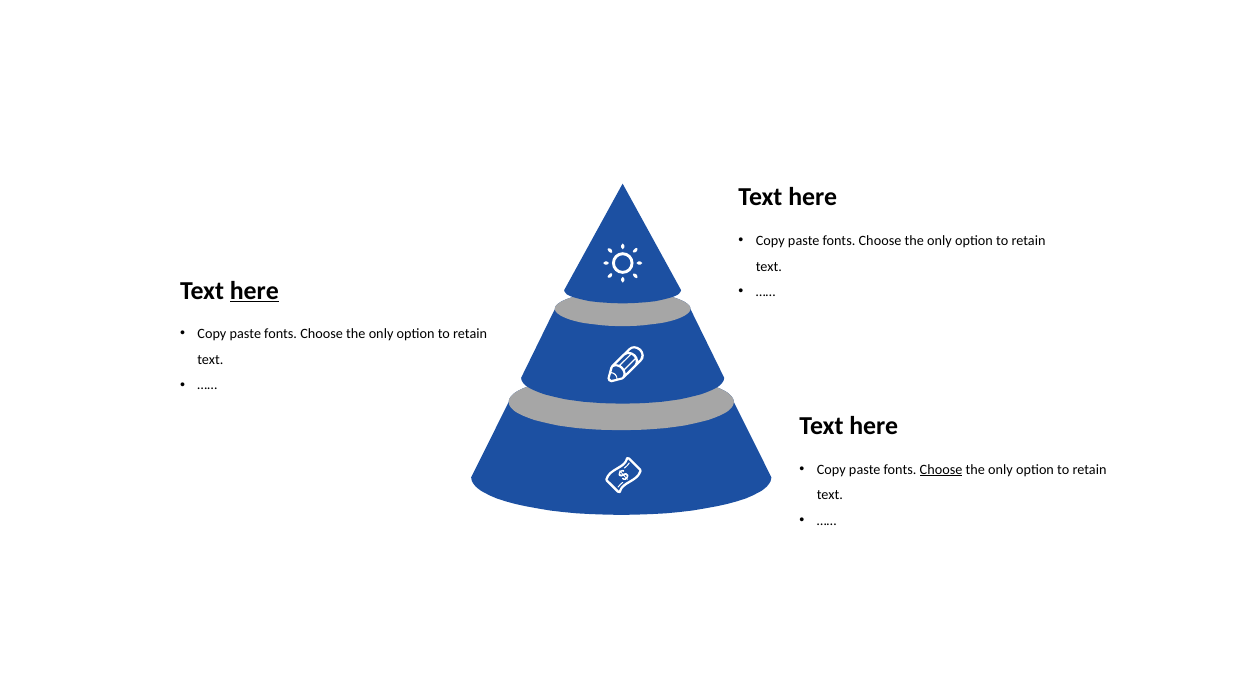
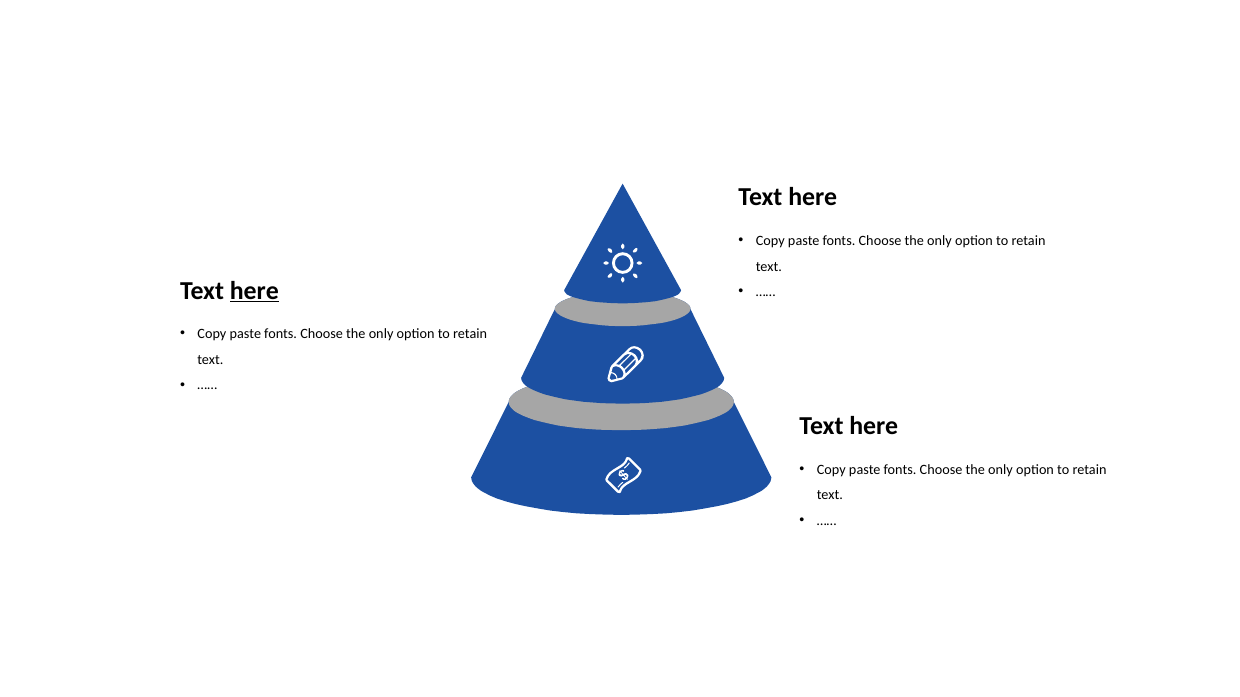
Choose at (941, 470) underline: present -> none
